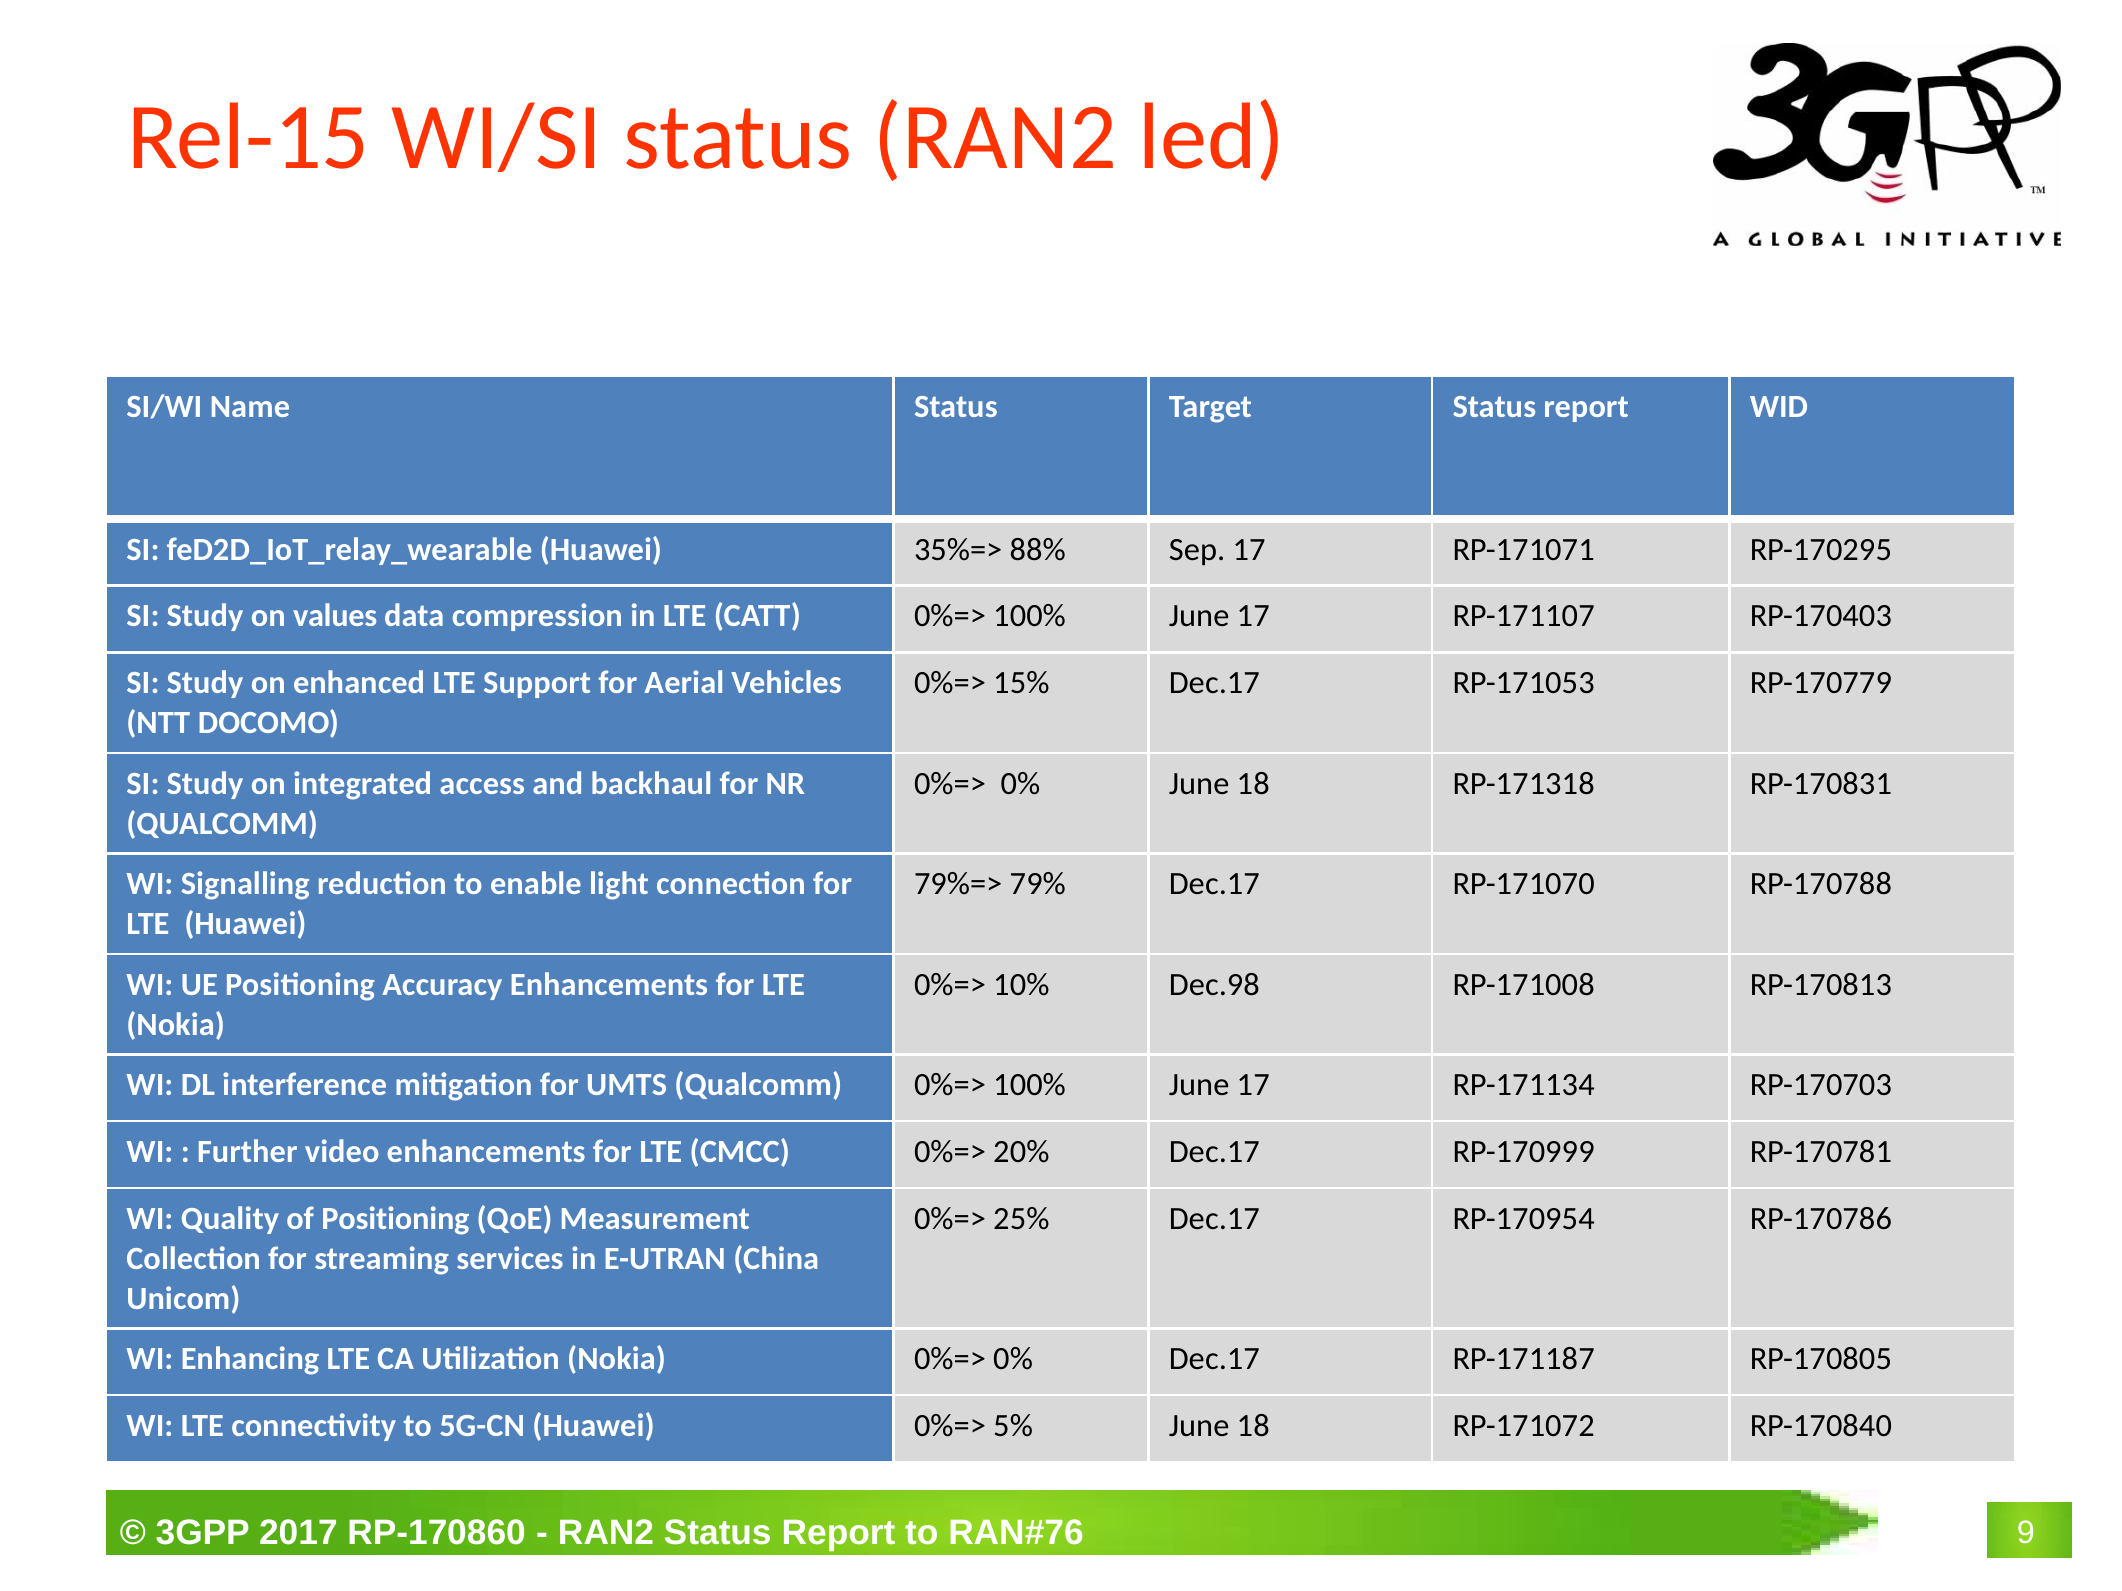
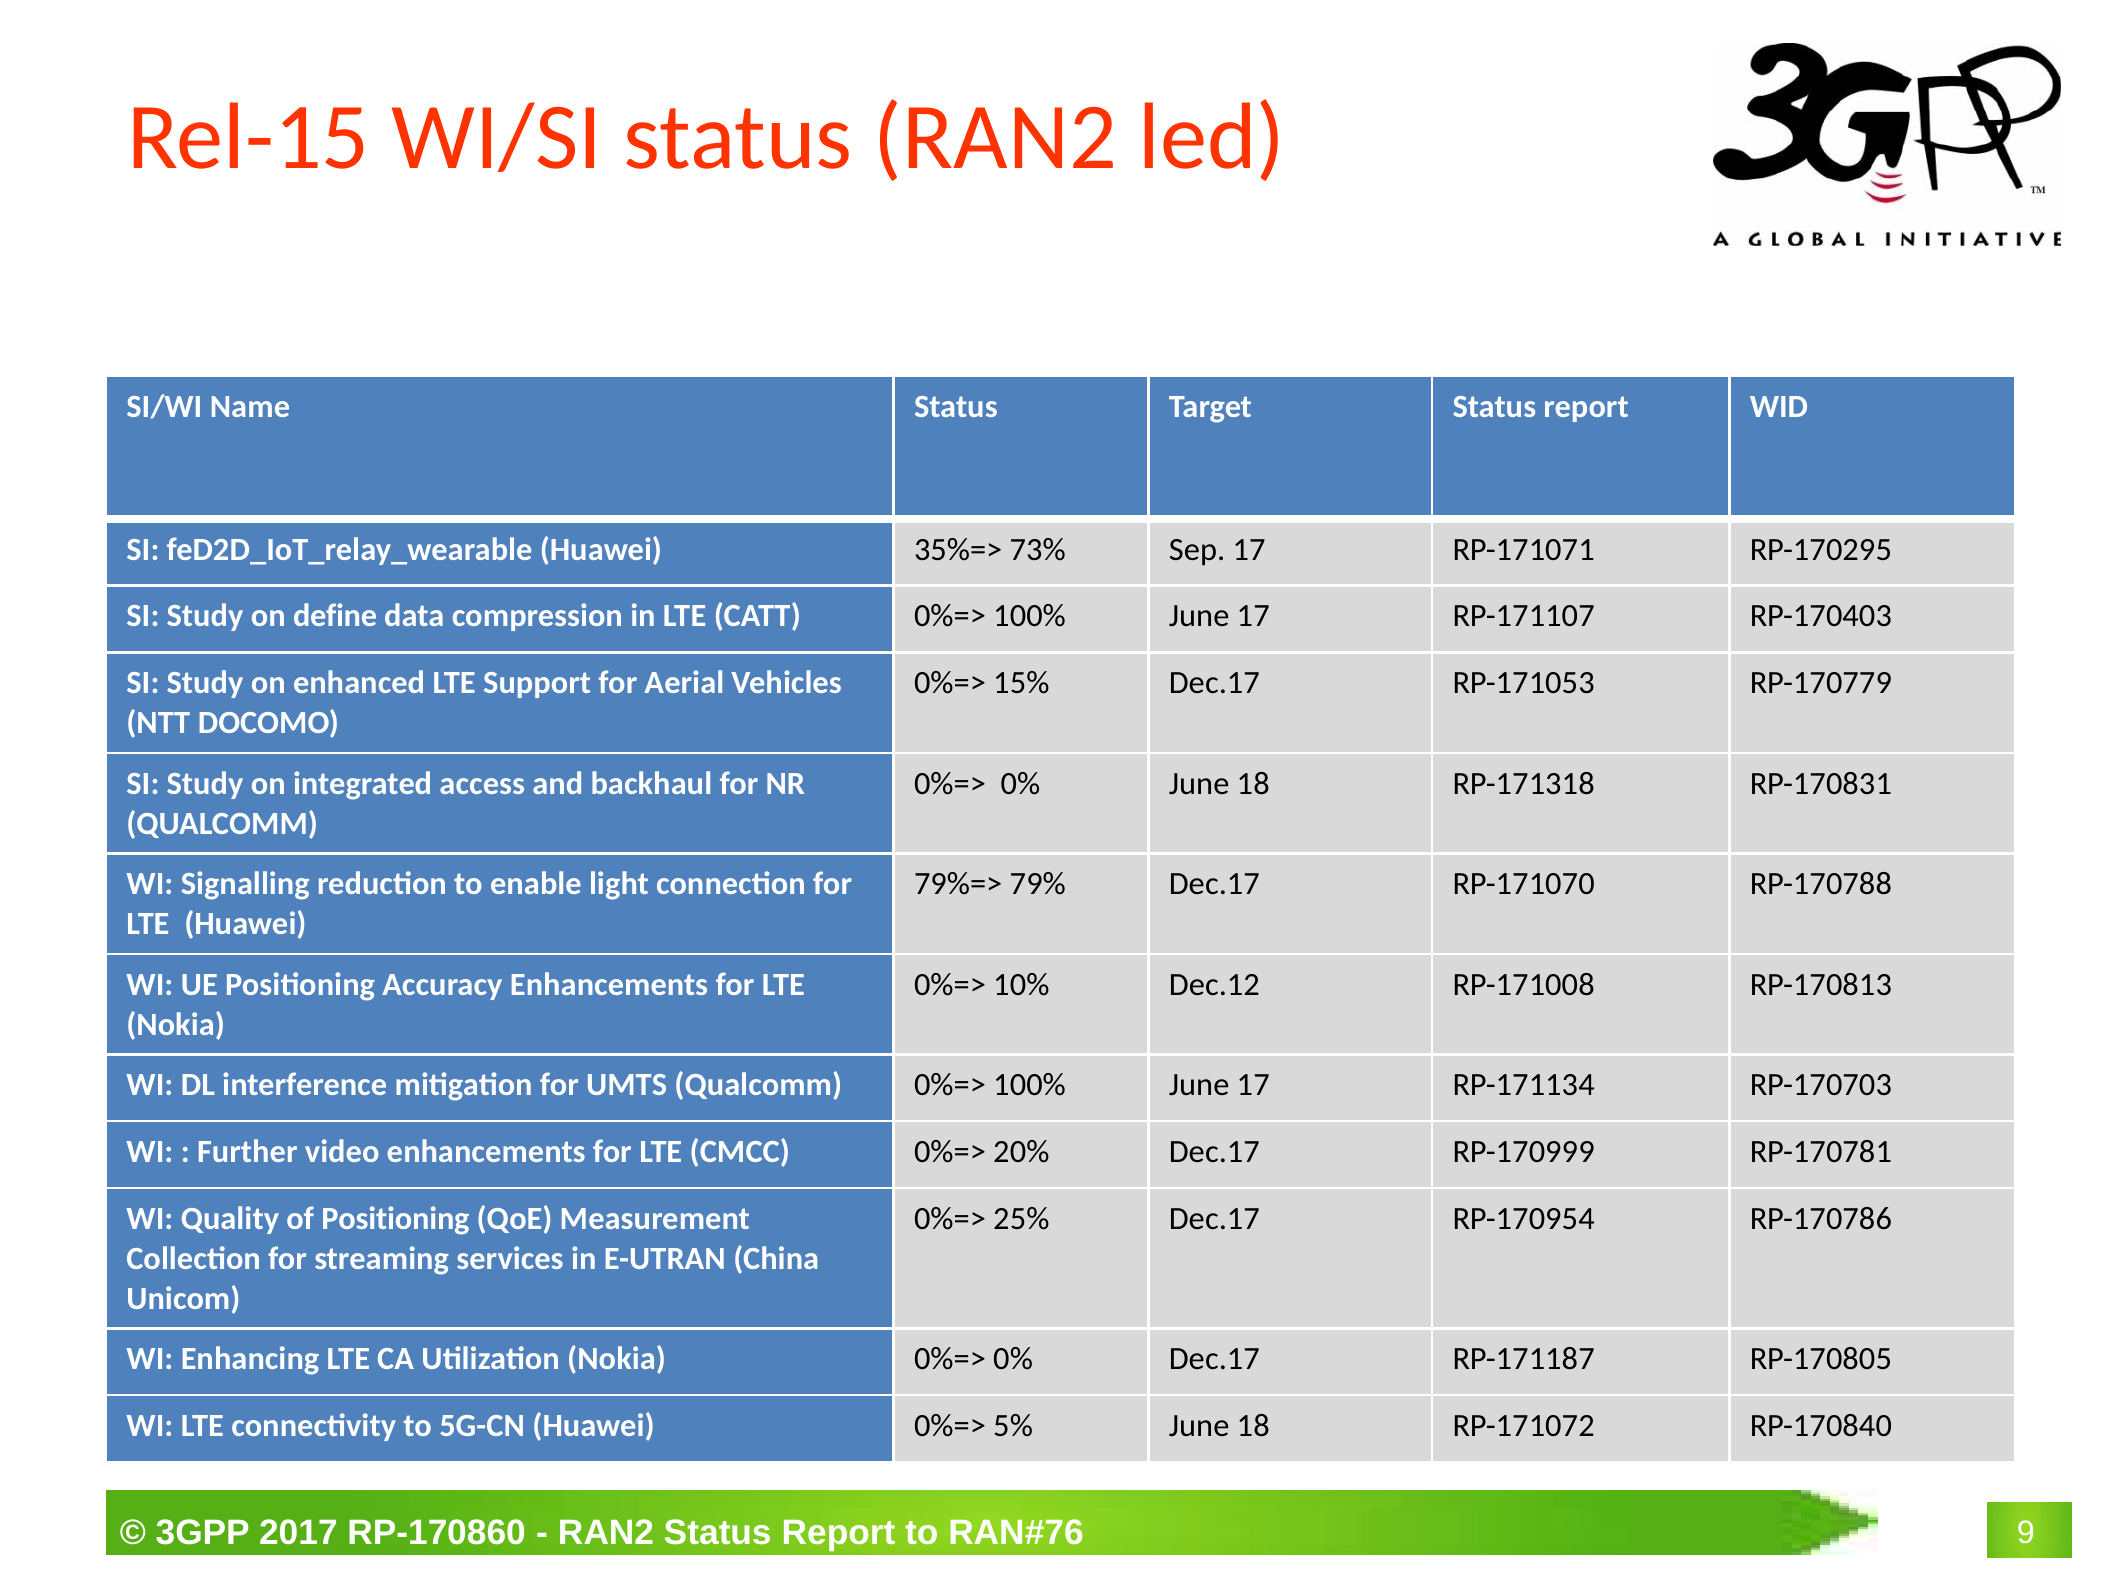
88%: 88% -> 73%
values: values -> define
Dec.98: Dec.98 -> Dec.12
